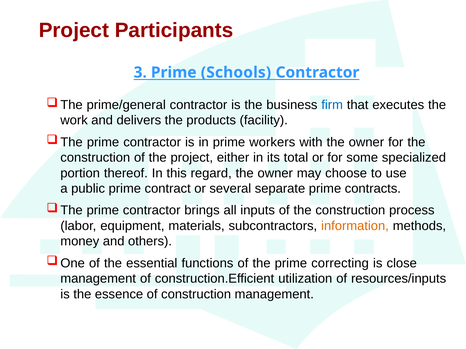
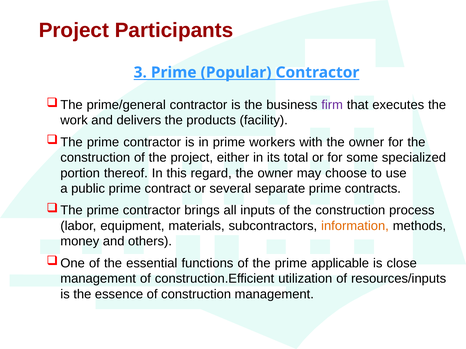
Schools: Schools -> Popular
firm colour: blue -> purple
correcting: correcting -> applicable
